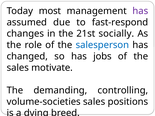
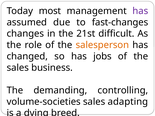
fast-respond: fast-respond -> fast-changes
socially: socially -> difficult
salesperson colour: blue -> orange
motivate: motivate -> business
positions: positions -> adapting
